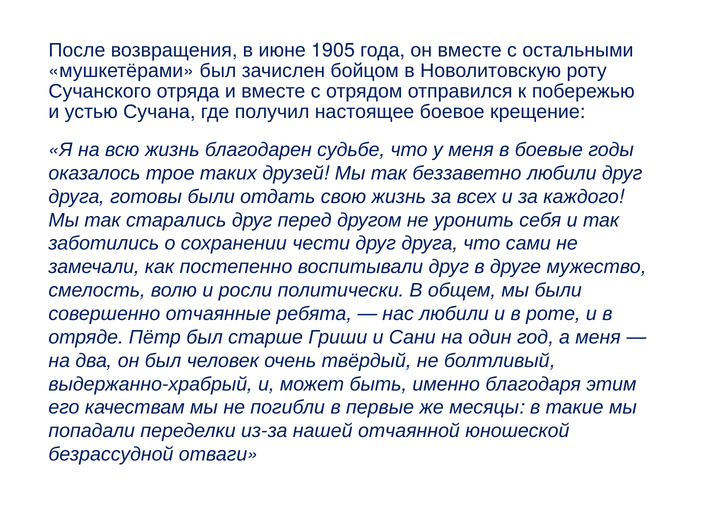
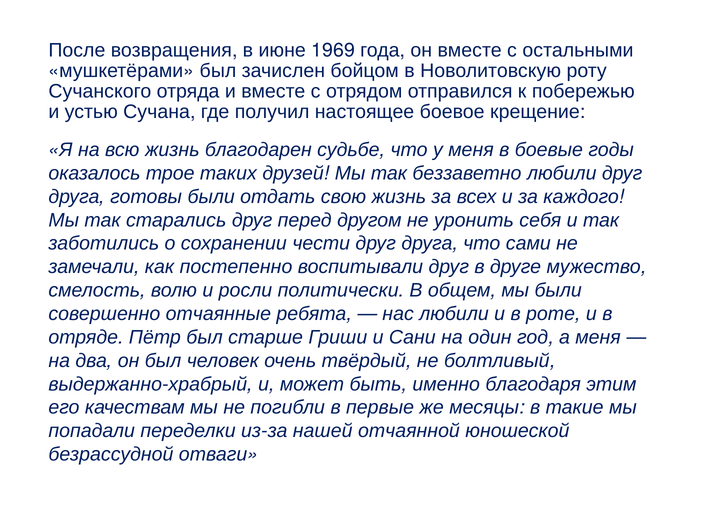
1905: 1905 -> 1969
